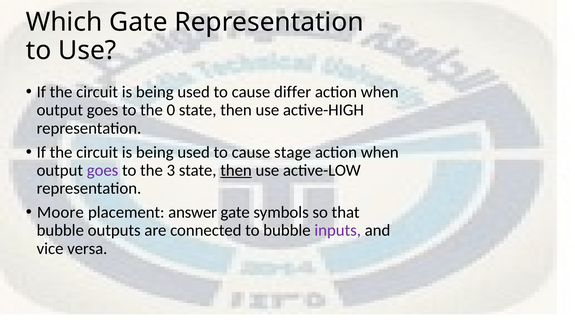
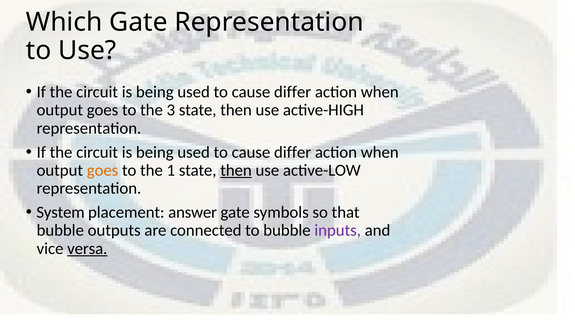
0: 0 -> 3
stage at (293, 152): stage -> differ
goes at (103, 170) colour: purple -> orange
3: 3 -> 1
Moore: Moore -> System
versa underline: none -> present
